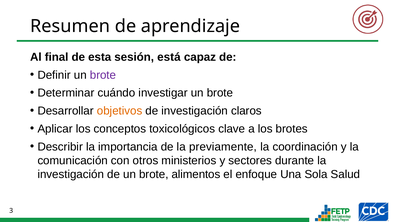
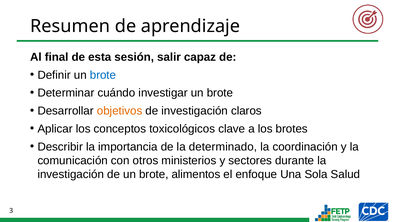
está: está -> salir
brote at (103, 75) colour: purple -> blue
previamente: previamente -> determinado
